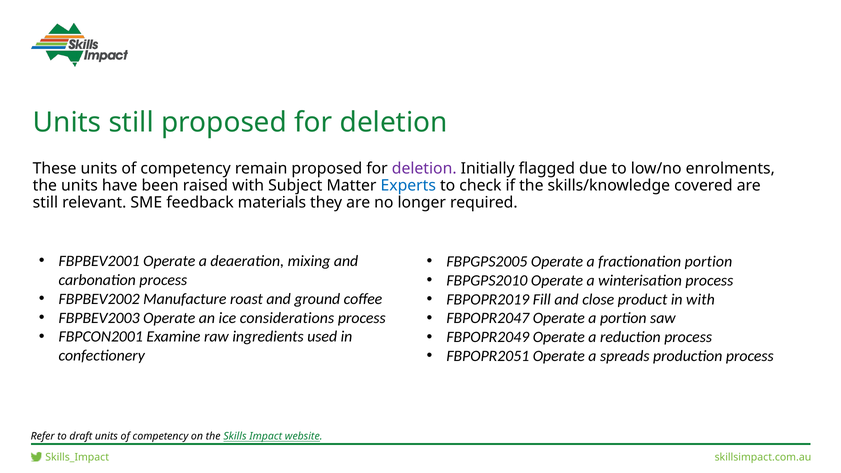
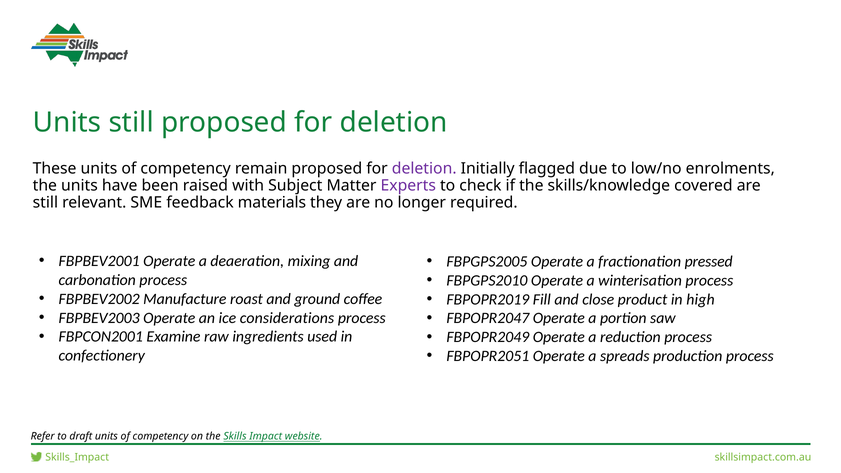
Experts colour: blue -> purple
fractionation portion: portion -> pressed
in with: with -> high
